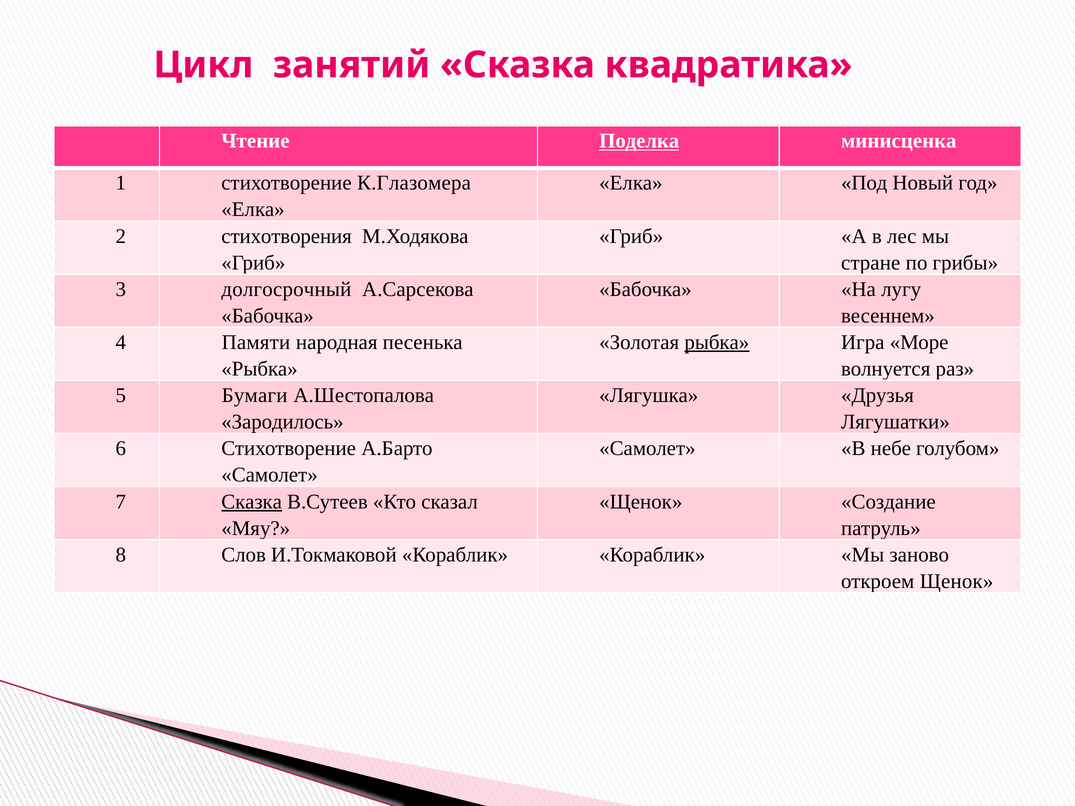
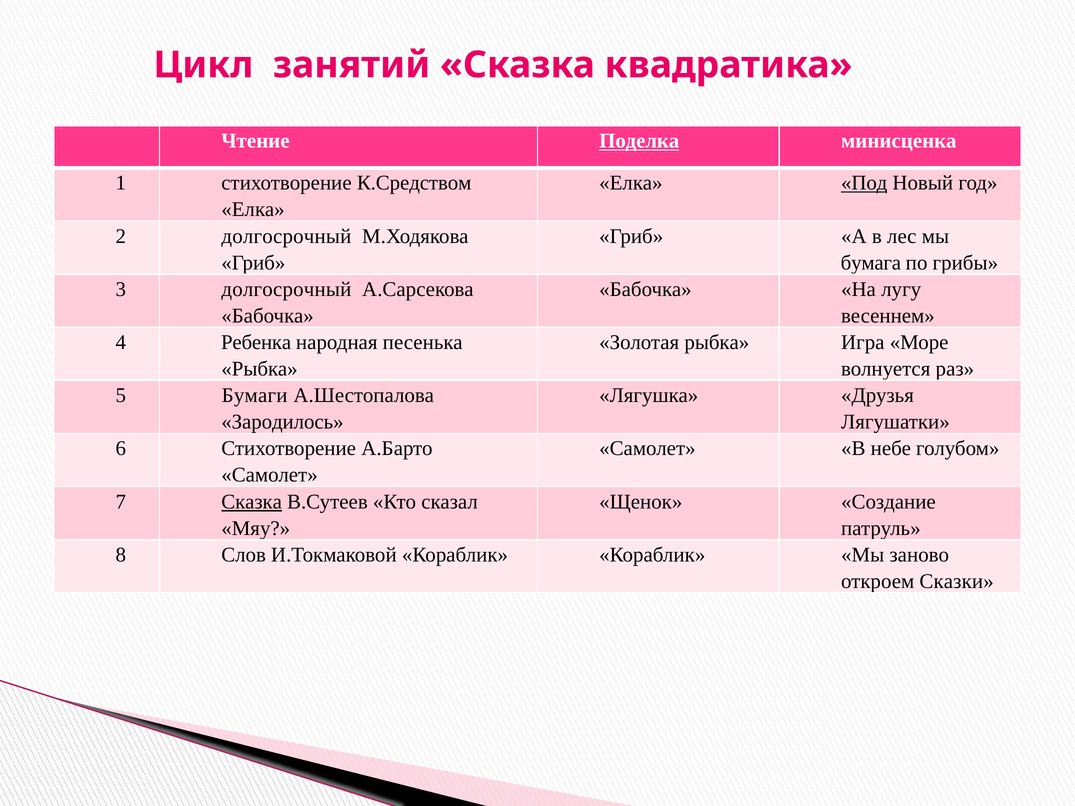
К.Глазомера: К.Глазомера -> К.Средством
Под underline: none -> present
2 стихотворения: стихотворения -> долгосрочный
стране: стране -> бумага
Памяти: Памяти -> Ребенка
рыбка at (717, 342) underline: present -> none
откроем Щенок: Щенок -> Сказки
